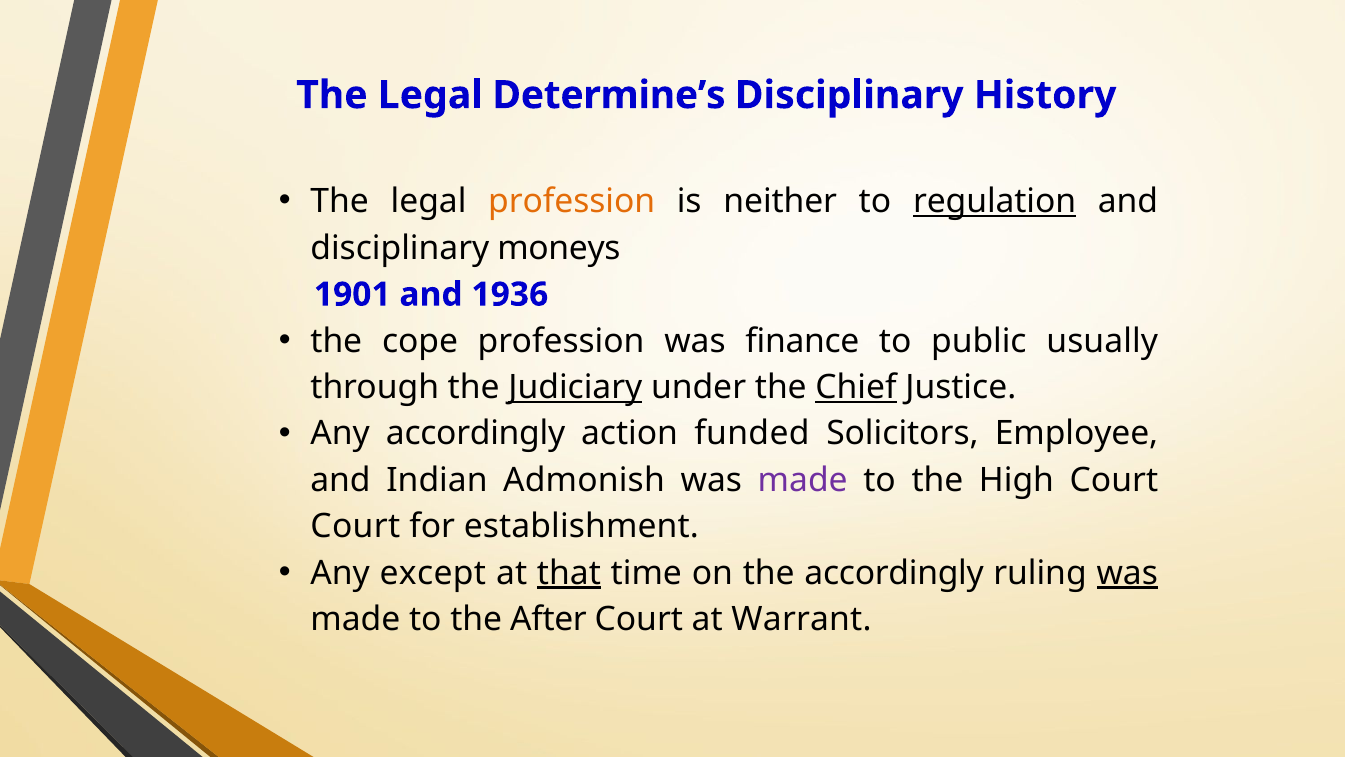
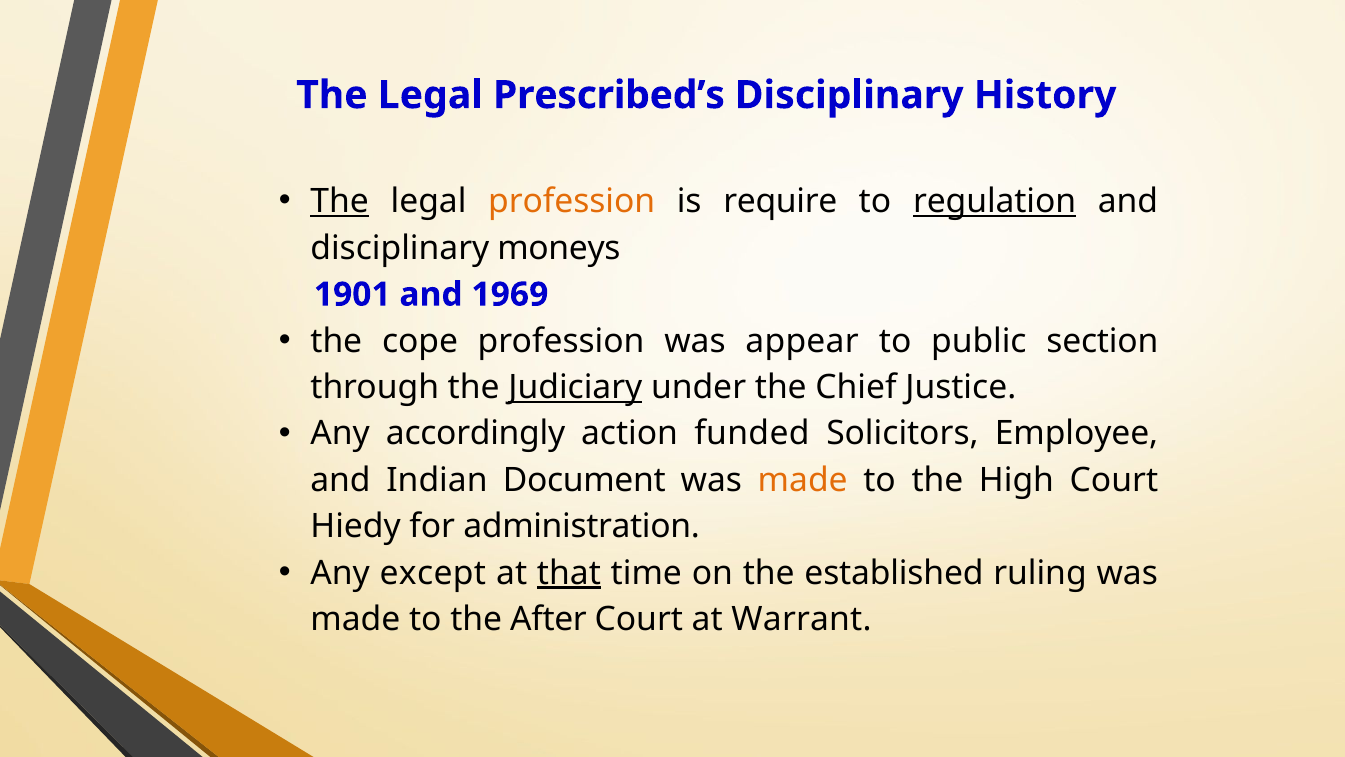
Determine’s: Determine’s -> Prescribed’s
The at (340, 202) underline: none -> present
neither: neither -> require
1936: 1936 -> 1969
finance: finance -> appear
usually: usually -> section
Chief underline: present -> none
Admonish: Admonish -> Document
made at (803, 480) colour: purple -> orange
Court at (355, 526): Court -> Hiedy
establishment: establishment -> administration
the accordingly: accordingly -> established
was at (1127, 573) underline: present -> none
